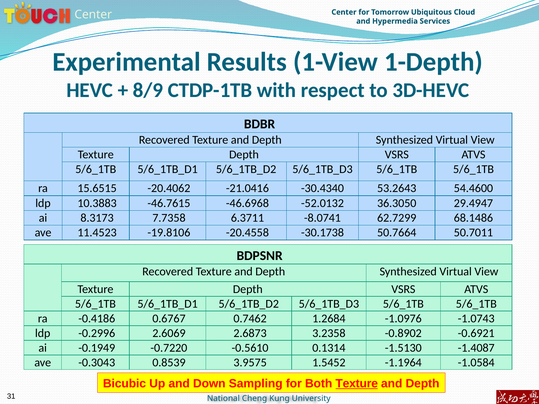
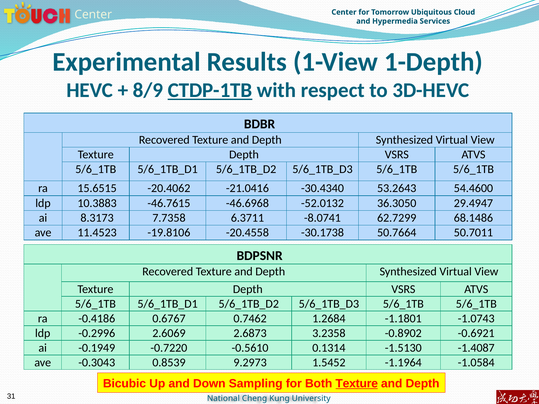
CTDP-1TB underline: none -> present
-1.0976: -1.0976 -> -1.1801
3.9575: 3.9575 -> 9.2973
